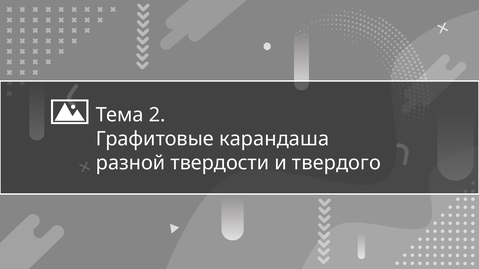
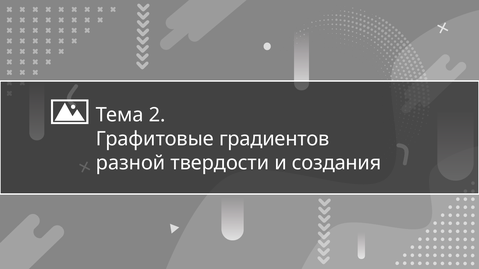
карандаша: карандаша -> градиентов
твердого: твердого -> создания
